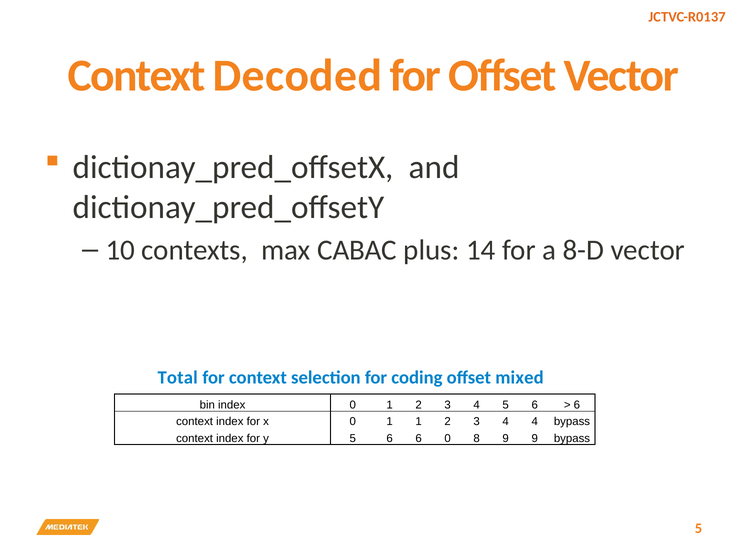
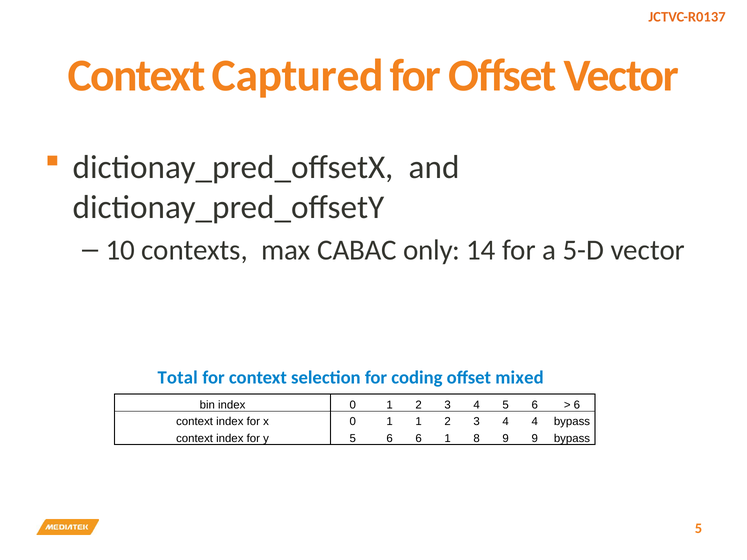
Decoded: Decoded -> Captured
plus: plus -> only
8-D: 8-D -> 5-D
6 0: 0 -> 1
